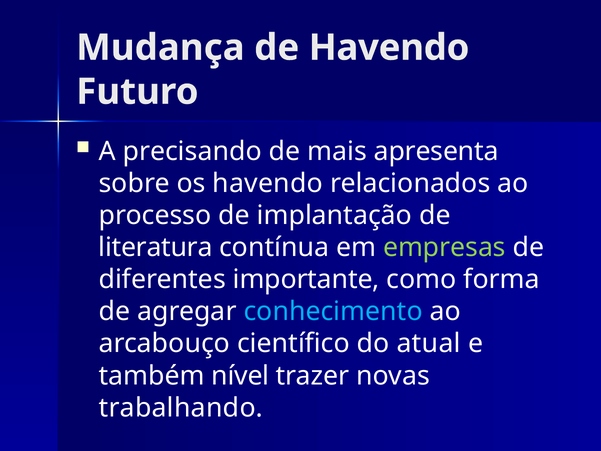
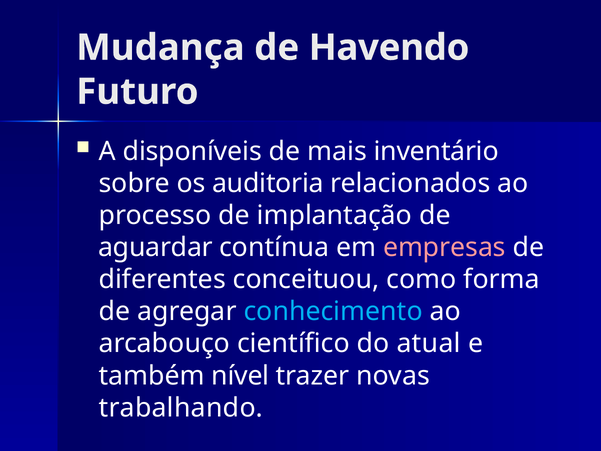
precisando: precisando -> disponíveis
apresenta: apresenta -> inventário
os havendo: havendo -> auditoria
literatura: literatura -> aguardar
empresas colour: light green -> pink
importante: importante -> conceituou
